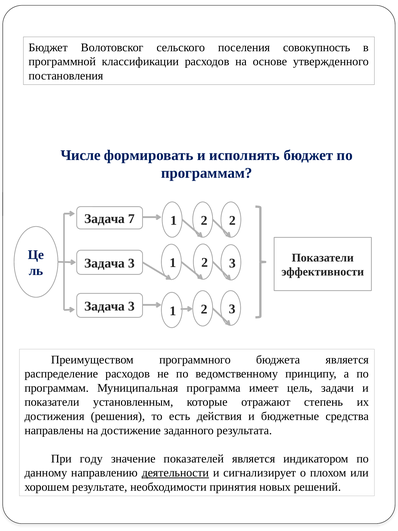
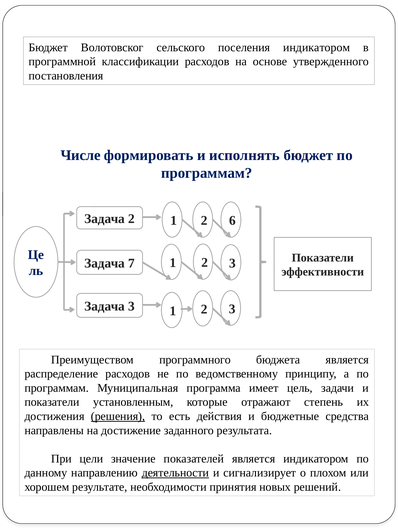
поселения совокупность: совокупность -> индикатором
Задача 7: 7 -> 2
2 2: 2 -> 6
3 at (132, 263): 3 -> 7
решения underline: none -> present
году: году -> цели
